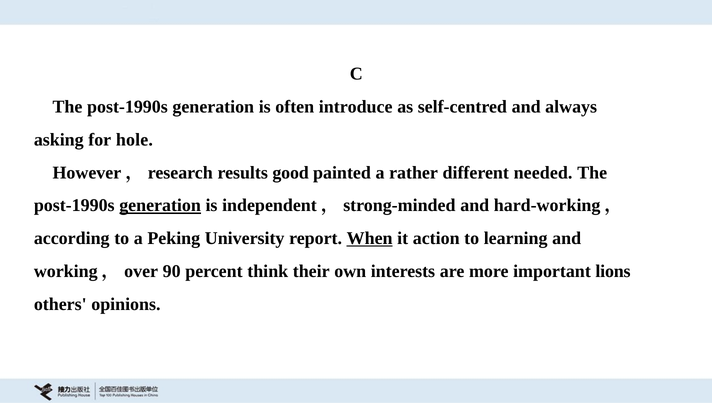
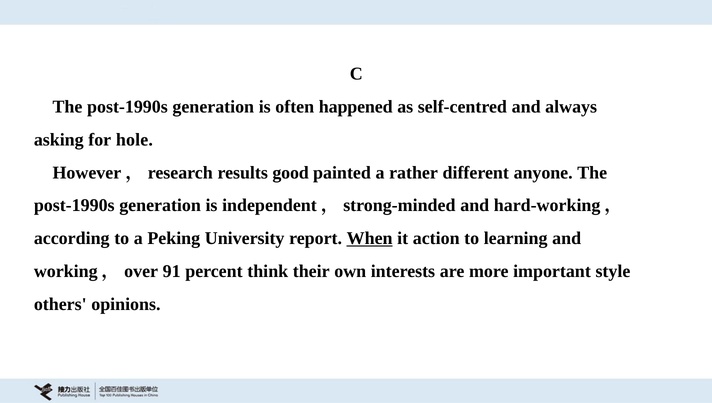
introduce: introduce -> happened
needed: needed -> anyone
generation at (160, 205) underline: present -> none
90: 90 -> 91
lions: lions -> style
